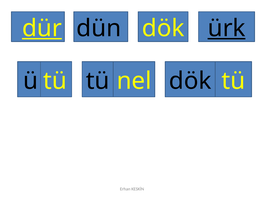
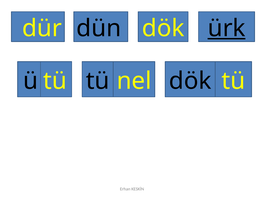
dür underline: present -> none
